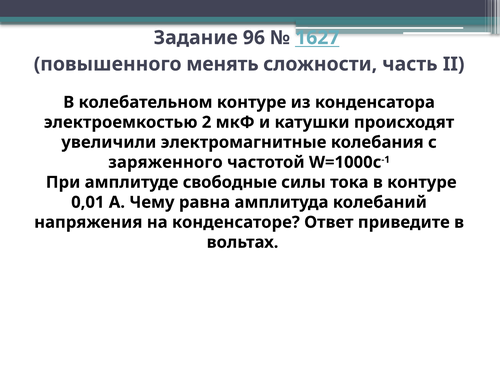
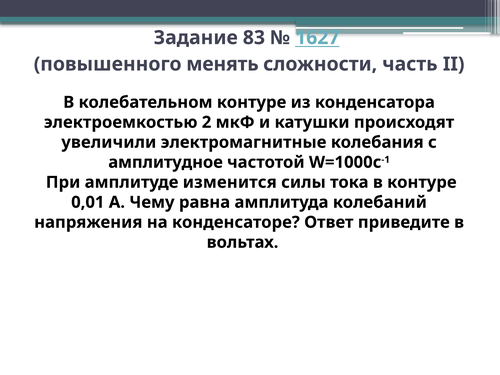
96: 96 -> 83
заряженного: заряженного -> амплитудное
свободные: свободные -> изменится
